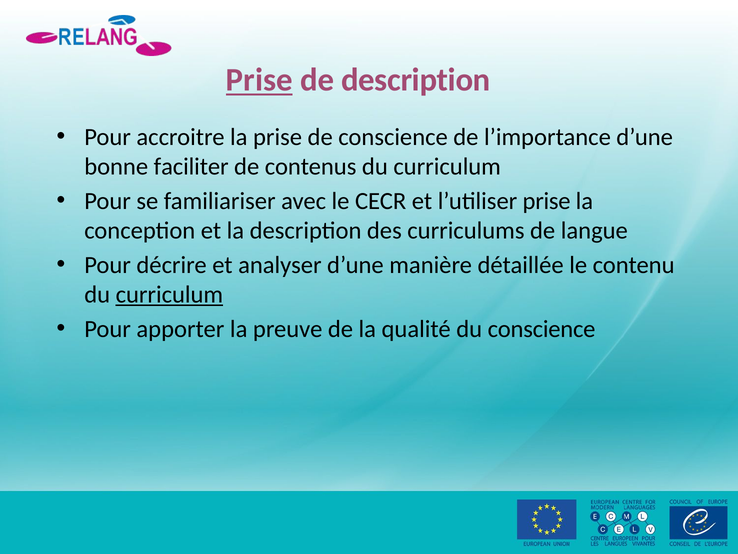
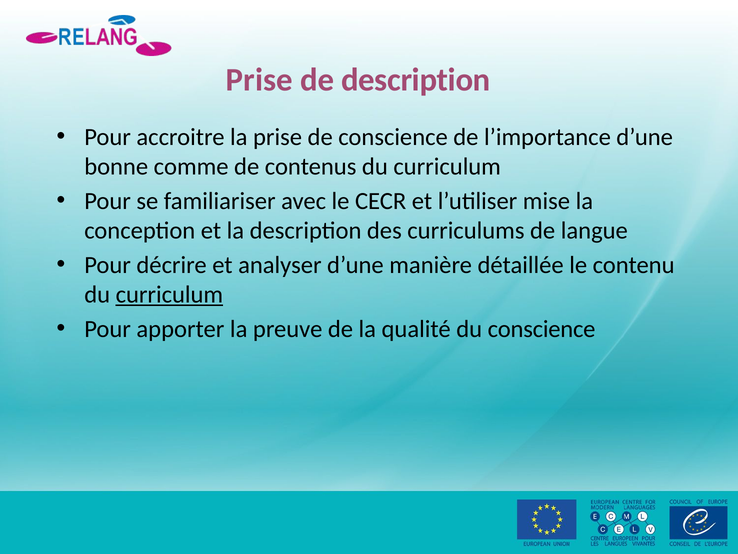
Prise at (259, 80) underline: present -> none
faciliter: faciliter -> comme
l’utiliser prise: prise -> mise
